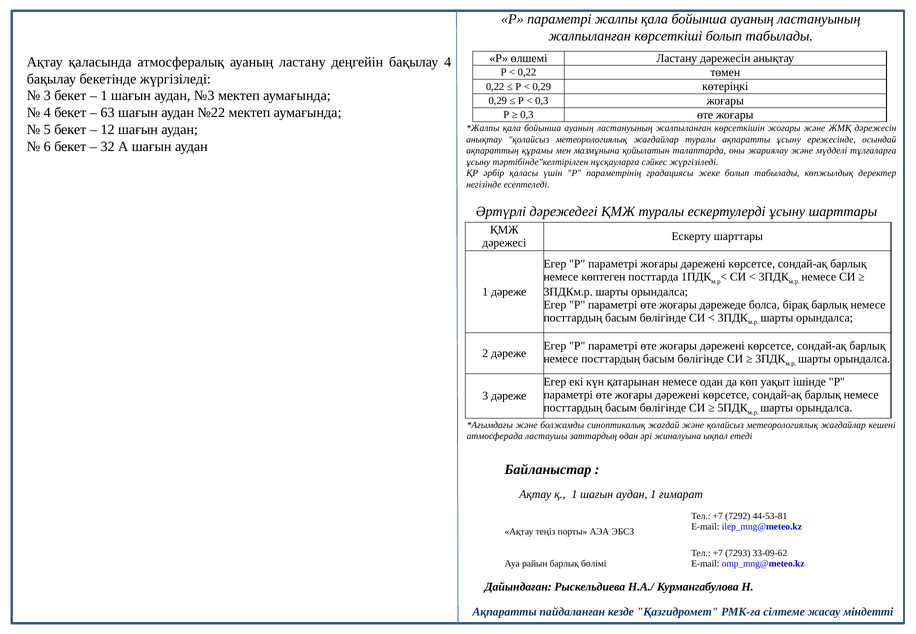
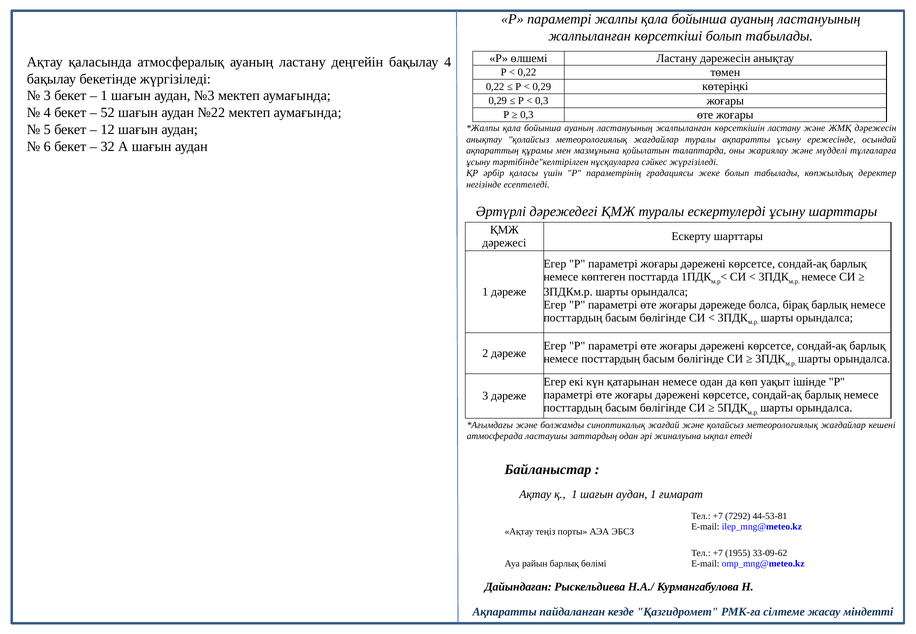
63: 63 -> 52
көрсеткішін жоғары: жоғары -> ластану
7293: 7293 -> 1955
